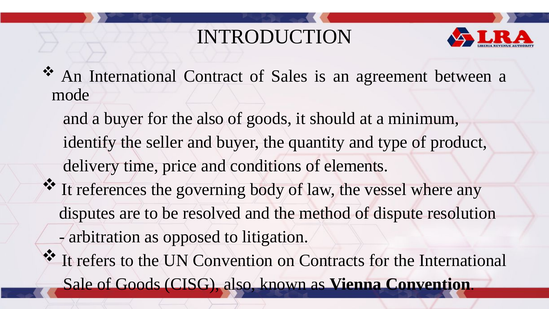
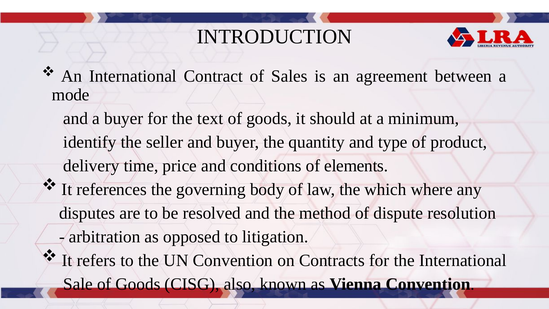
the also: also -> text
vessel: vessel -> which
